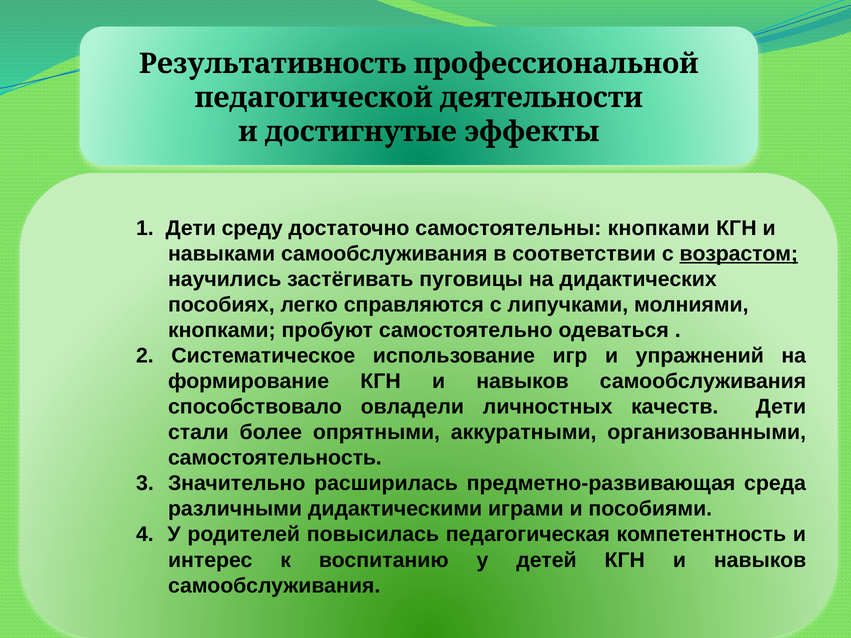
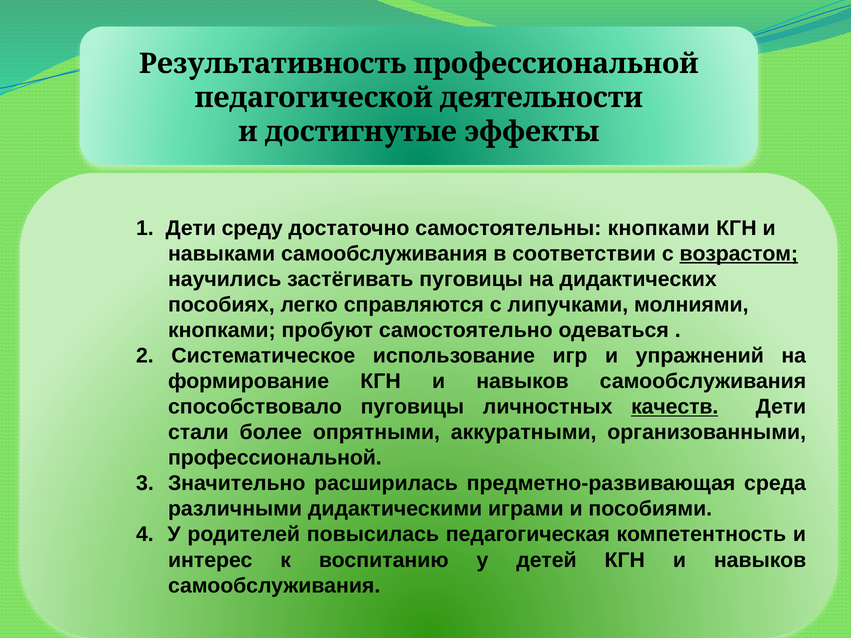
способствовало овладели: овладели -> пуговицы
качеств underline: none -> present
самостоятельность at (275, 458): самостоятельность -> профессиональной
